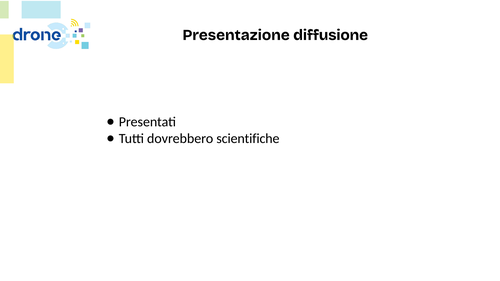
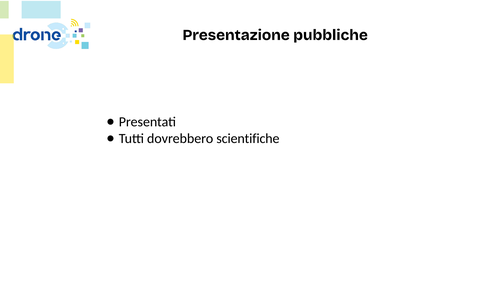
diffusione: diffusione -> pubbliche
